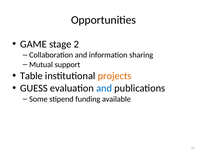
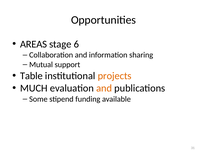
GAME: GAME -> AREAS
2: 2 -> 6
GUESS: GUESS -> MUCH
and at (104, 88) colour: blue -> orange
